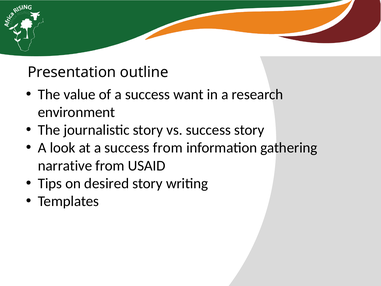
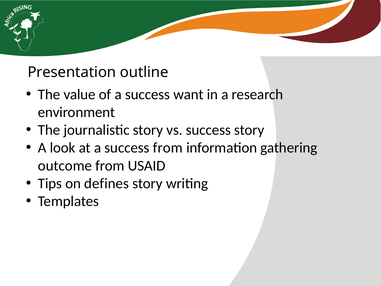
narrative: narrative -> outcome
desired: desired -> defines
